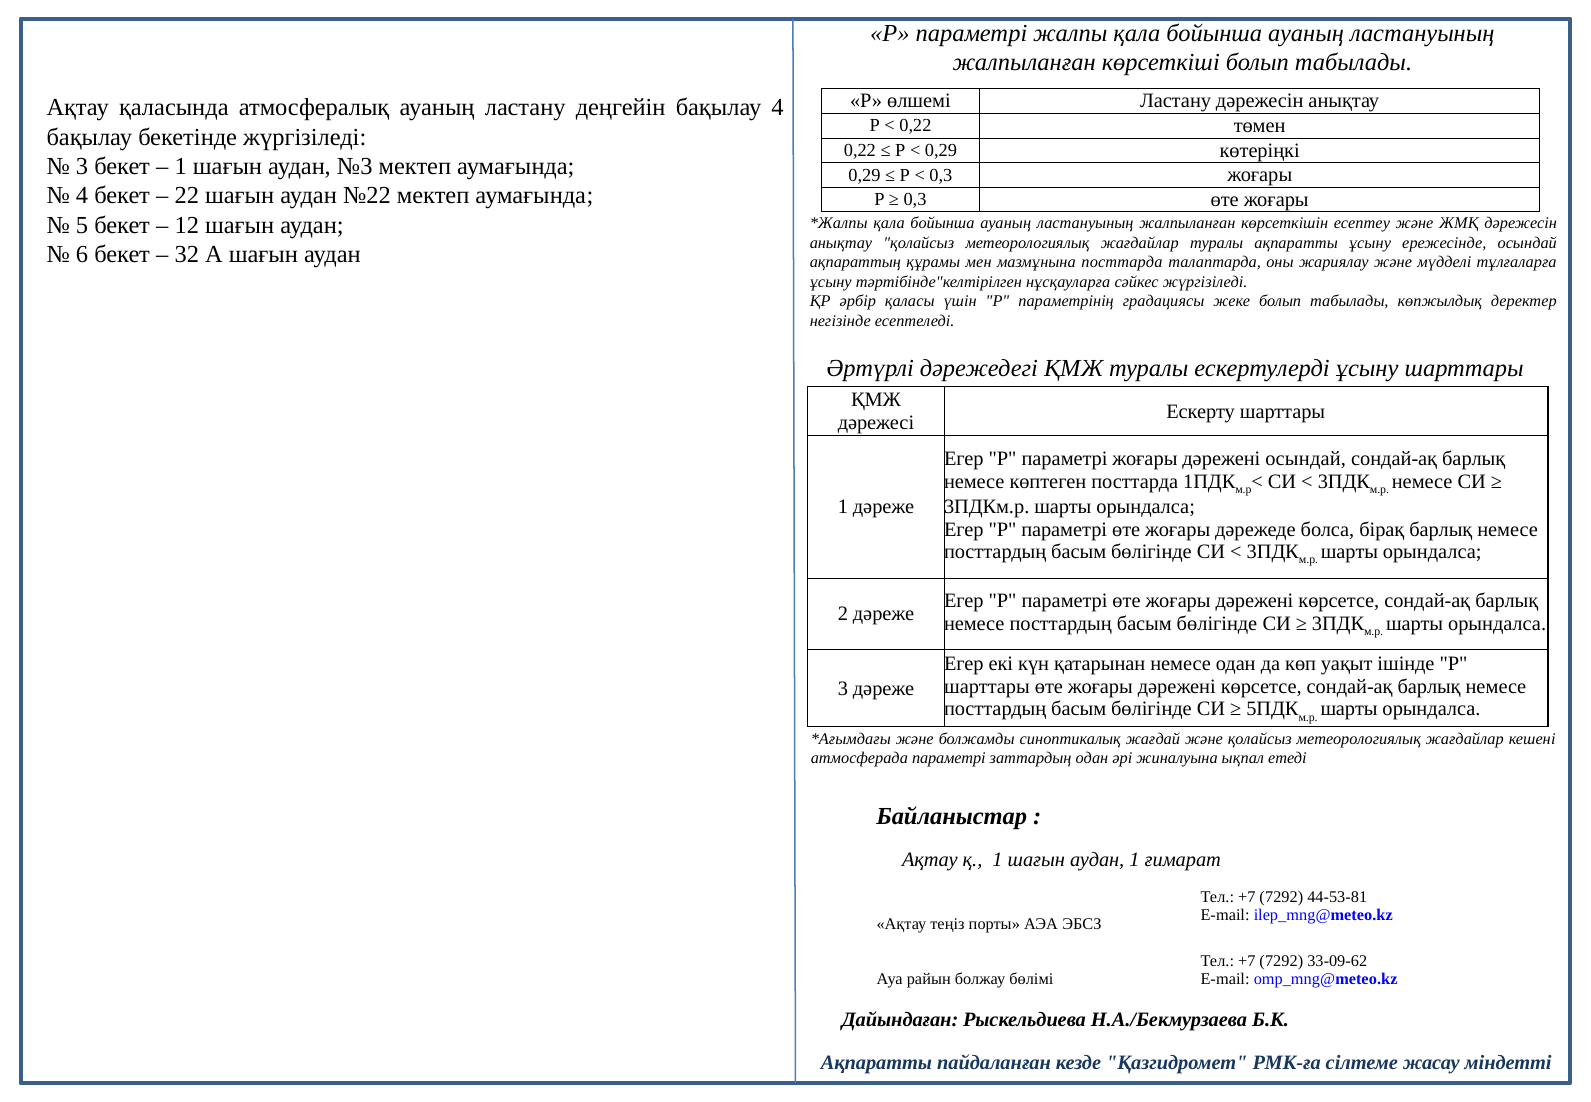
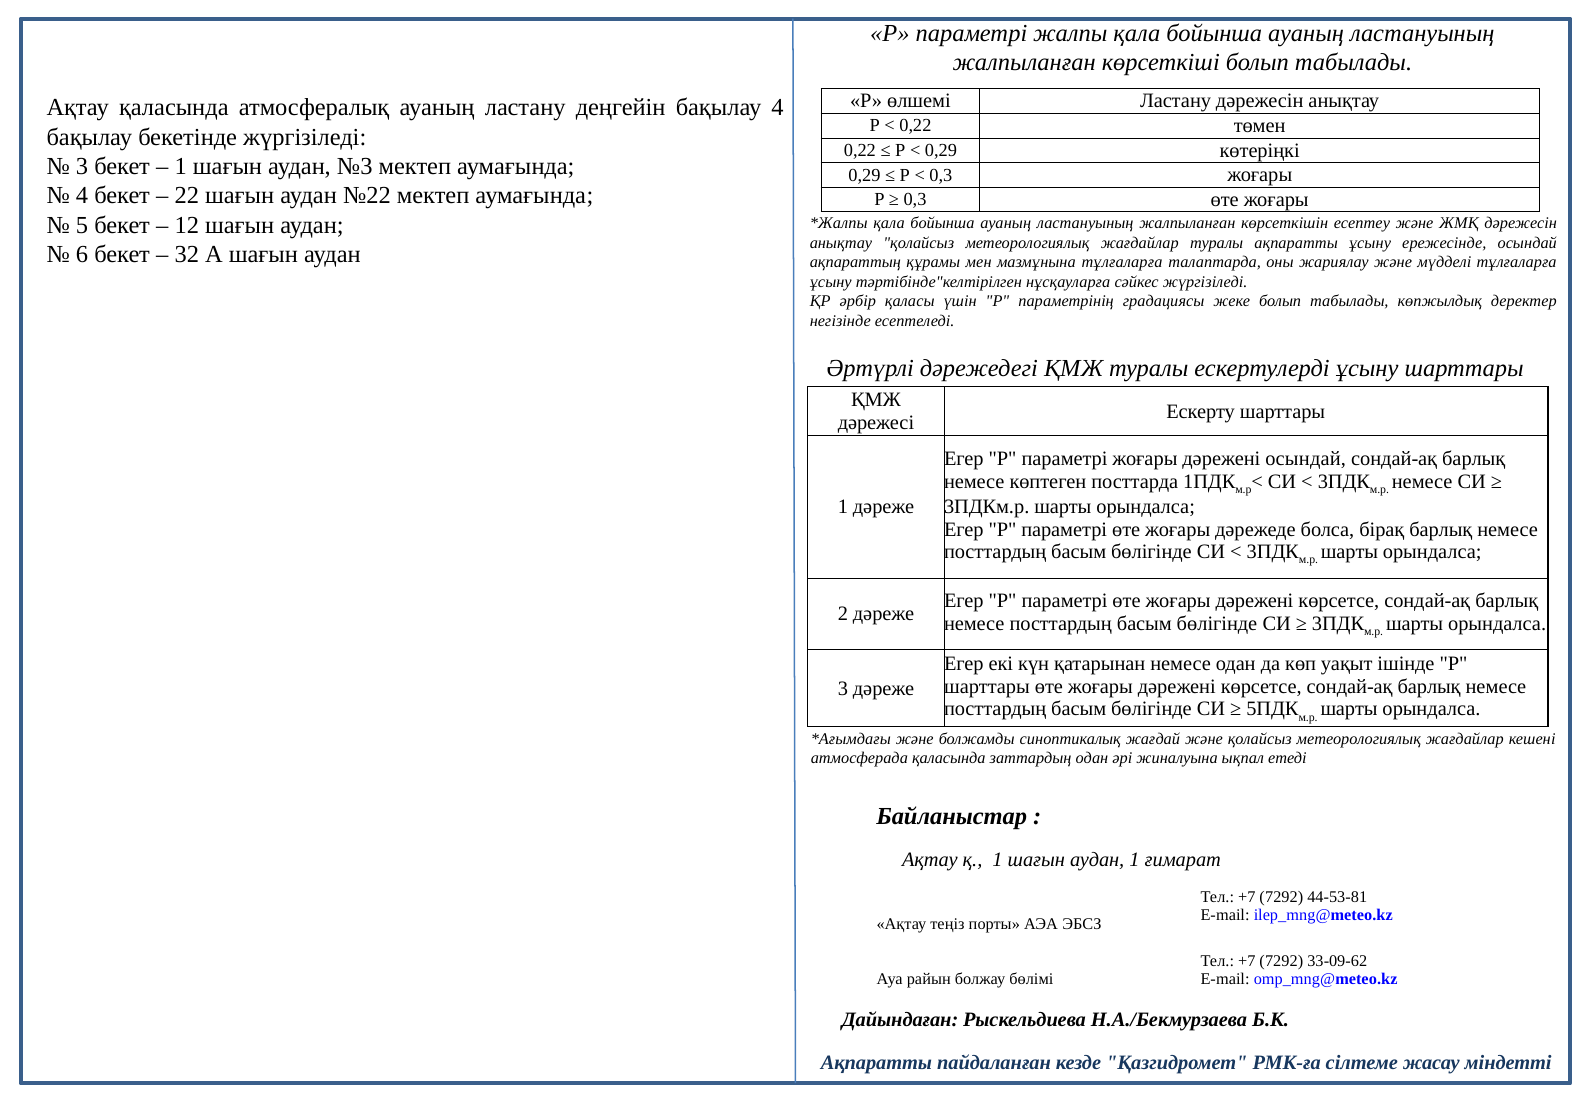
мазмұнына посттарда: посттарда -> тұлғаларға
атмосферада параметрі: параметрі -> қаласында
